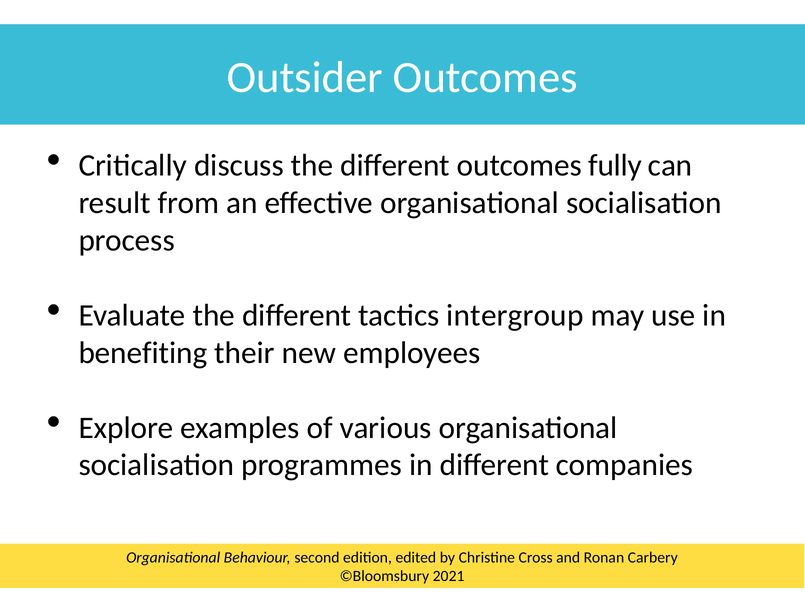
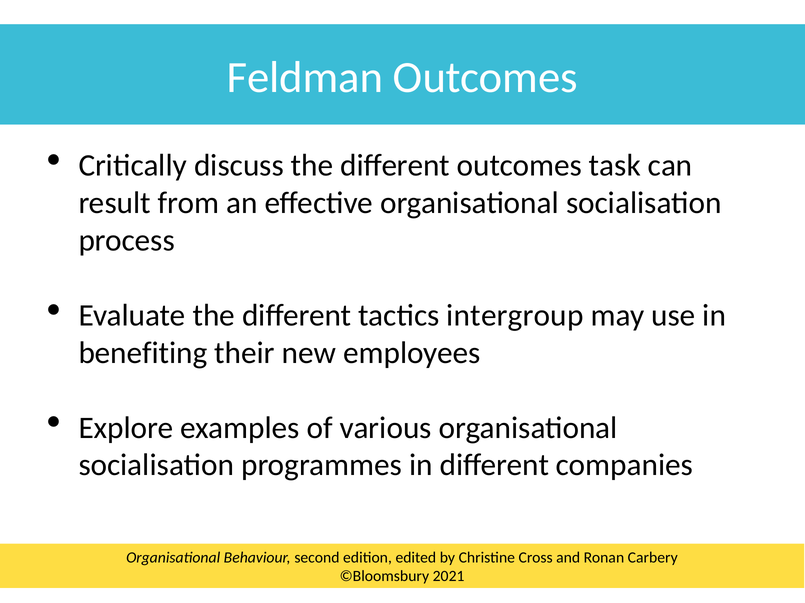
Outsider: Outsider -> Feldman
fully: fully -> task
